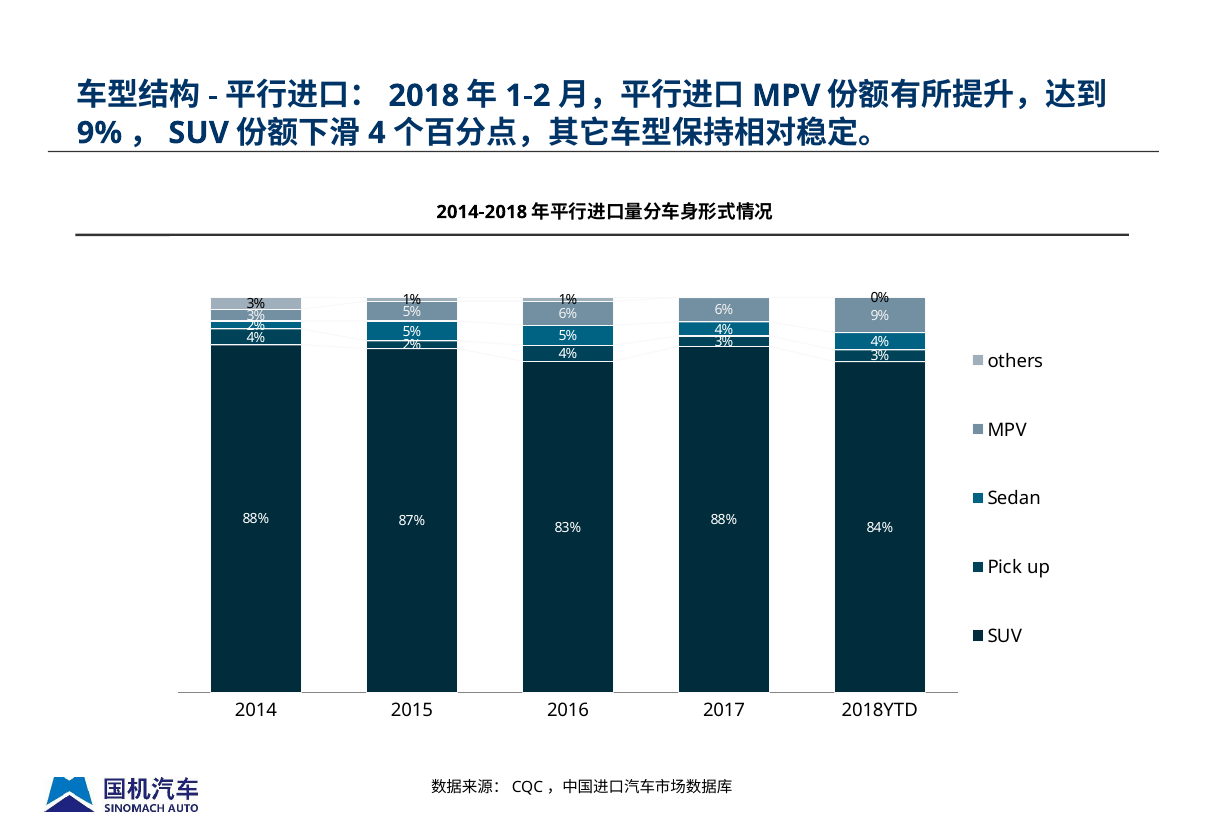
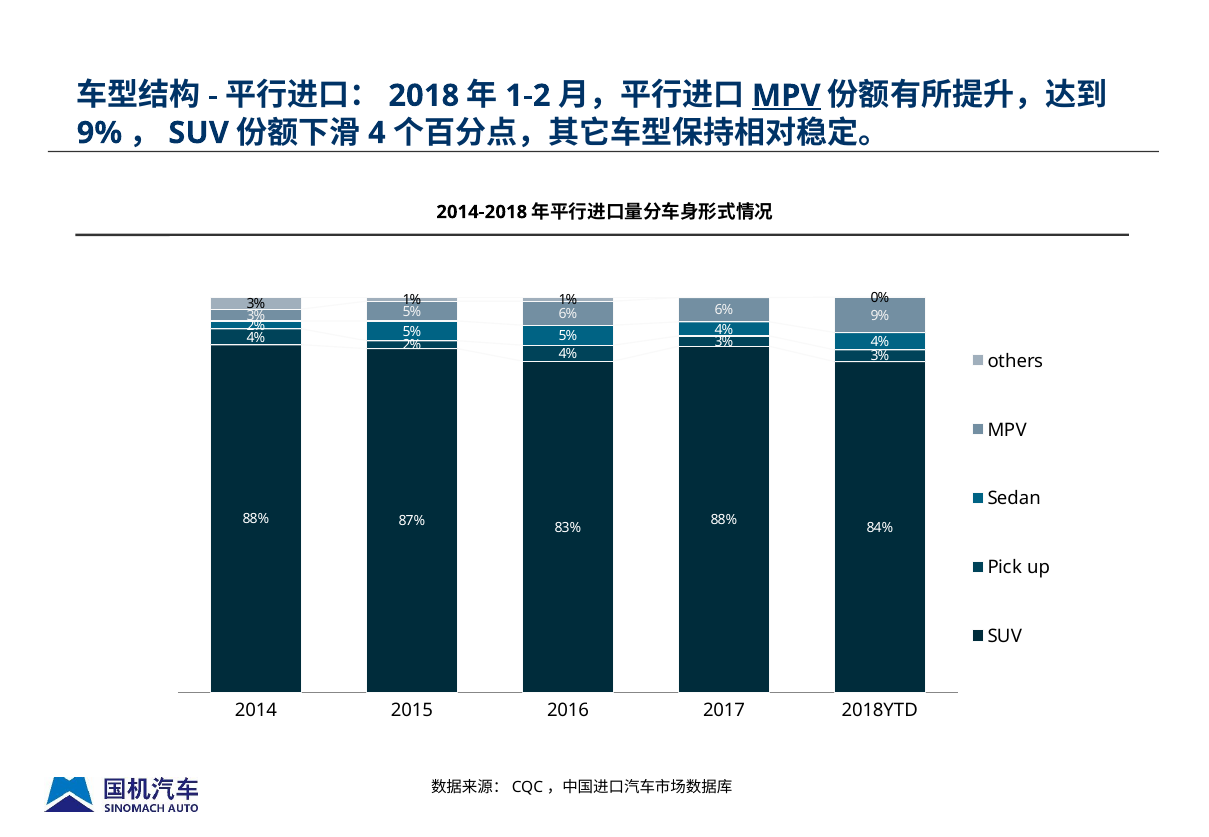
MPV at (786, 96) underline: none -> present
